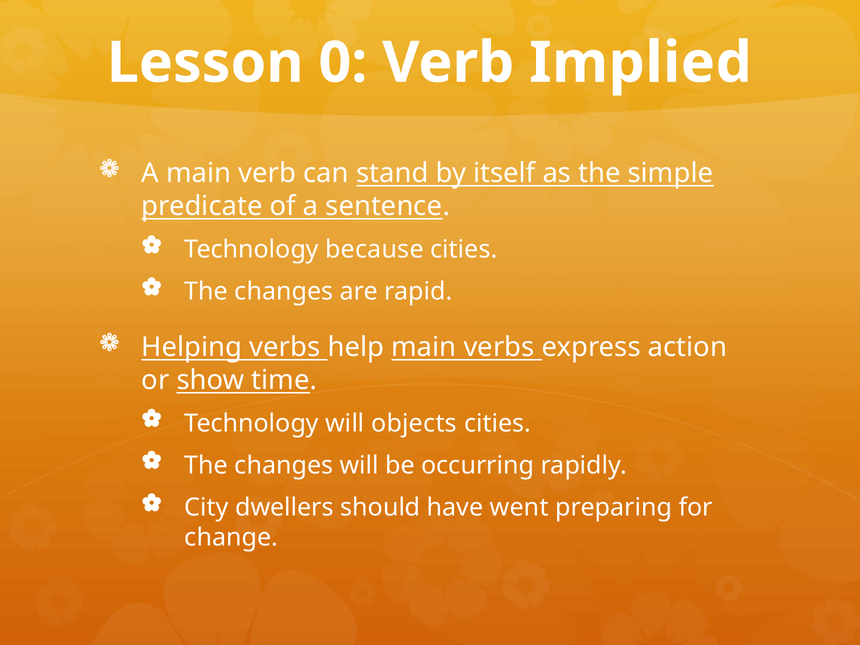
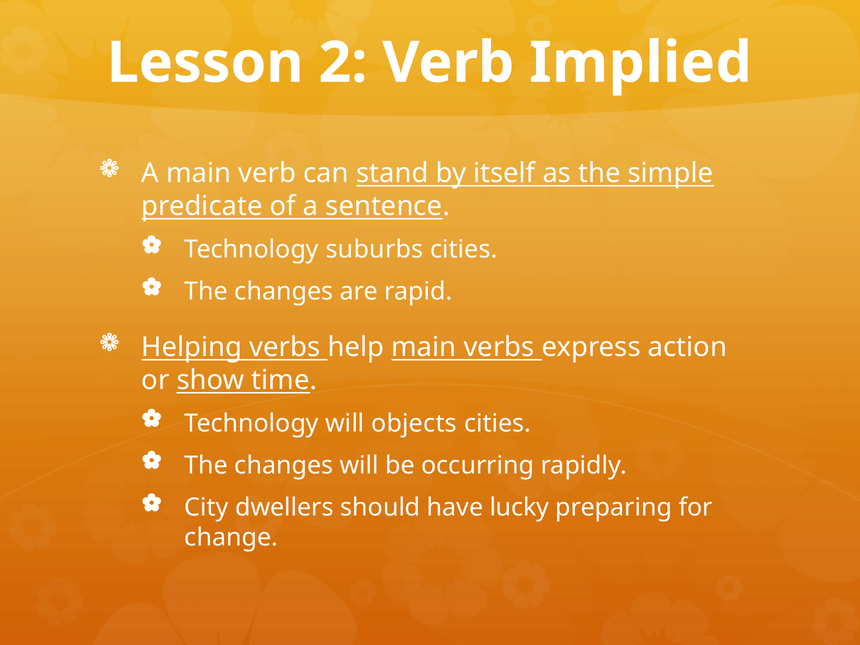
0: 0 -> 2
because: because -> suburbs
went: went -> lucky
